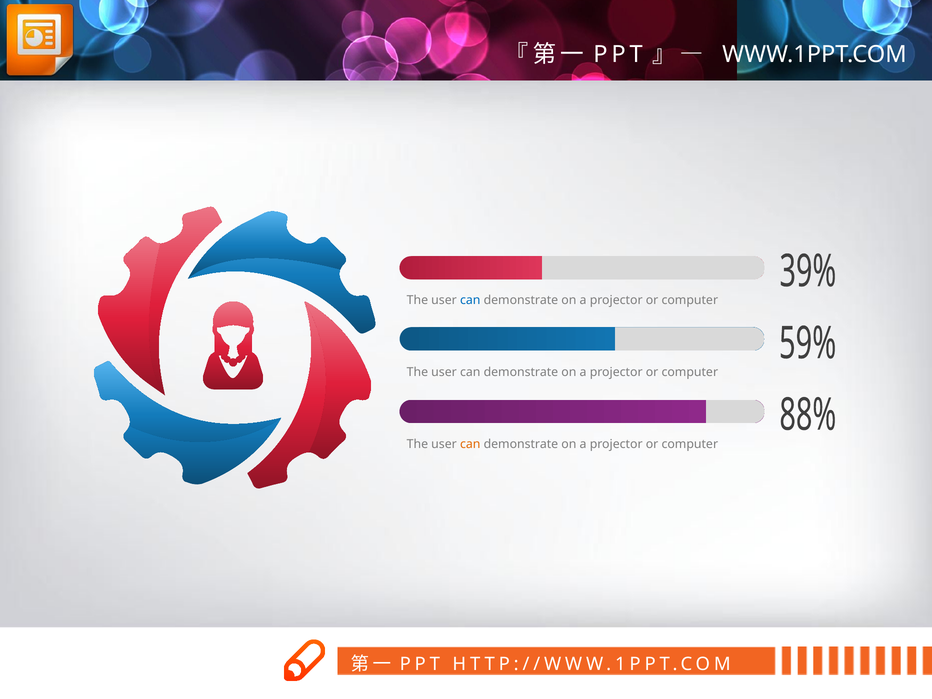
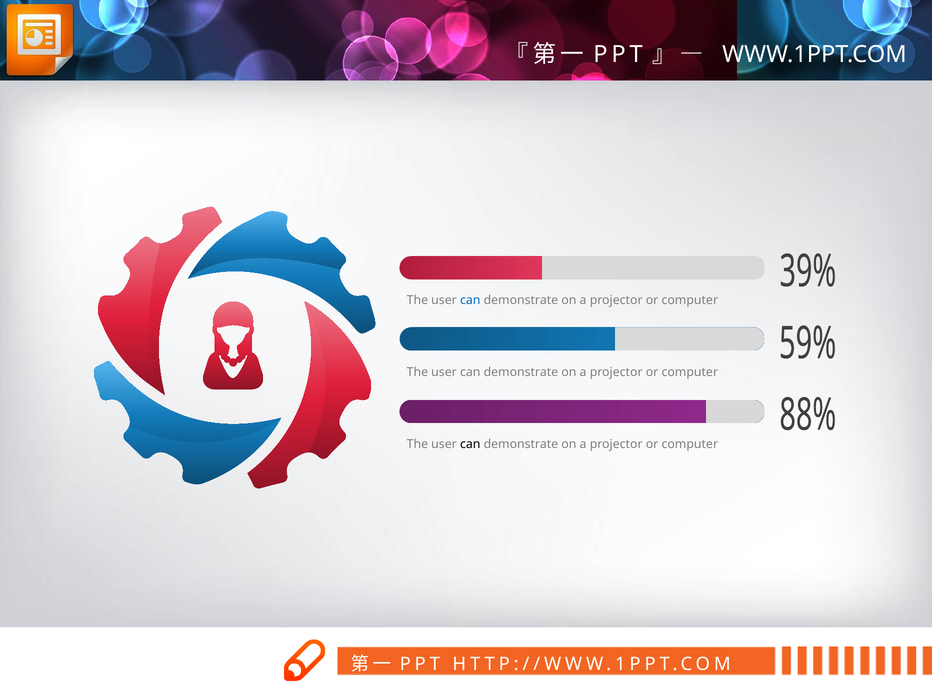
can at (470, 444) colour: orange -> black
